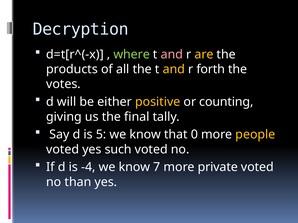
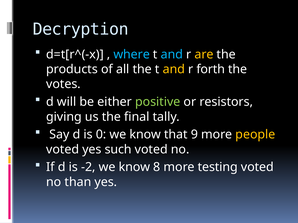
where colour: light green -> light blue
and at (172, 54) colour: pink -> light blue
positive colour: yellow -> light green
counting: counting -> resistors
5: 5 -> 0
0: 0 -> 9
-4: -4 -> -2
7: 7 -> 8
private: private -> testing
